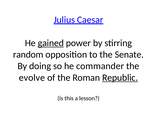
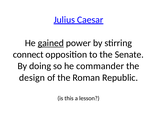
random: random -> connect
evolve: evolve -> design
Republic underline: present -> none
